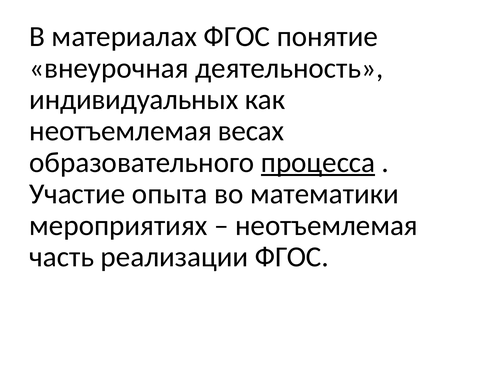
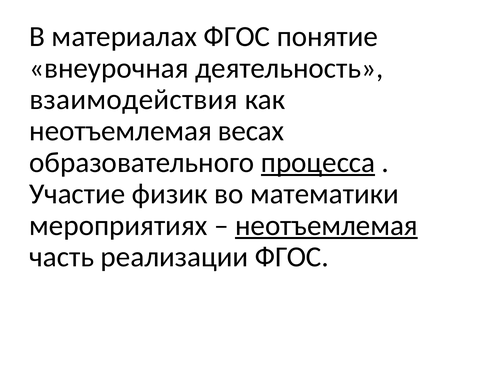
индивидуальных: индивидуальных -> взаимодействия
опыта: опыта -> физик
неотъемлемая at (326, 225) underline: none -> present
